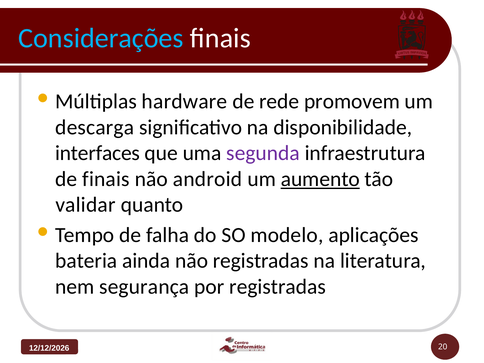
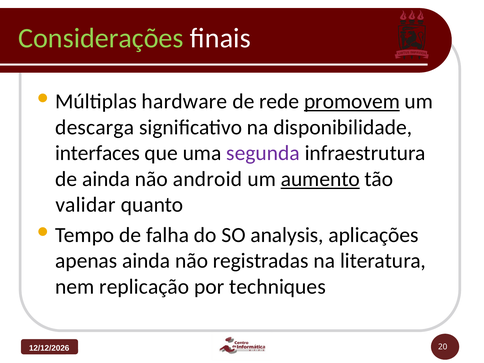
Considerações colour: light blue -> light green
promovem underline: none -> present
de finais: finais -> ainda
modelo: modelo -> analysis
bateria: bateria -> apenas
segurança: segurança -> replicação
por registradas: registradas -> techniques
